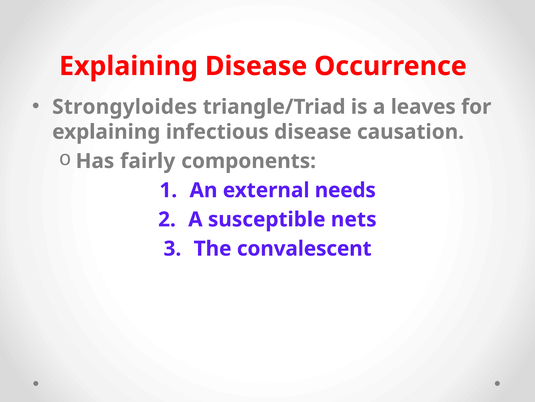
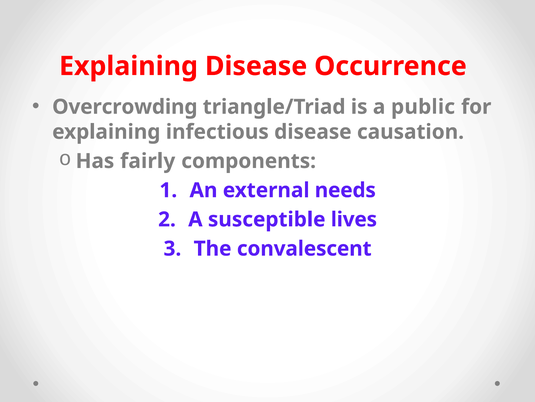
Strongyloides: Strongyloides -> Overcrowding
leaves: leaves -> public
nets: nets -> lives
